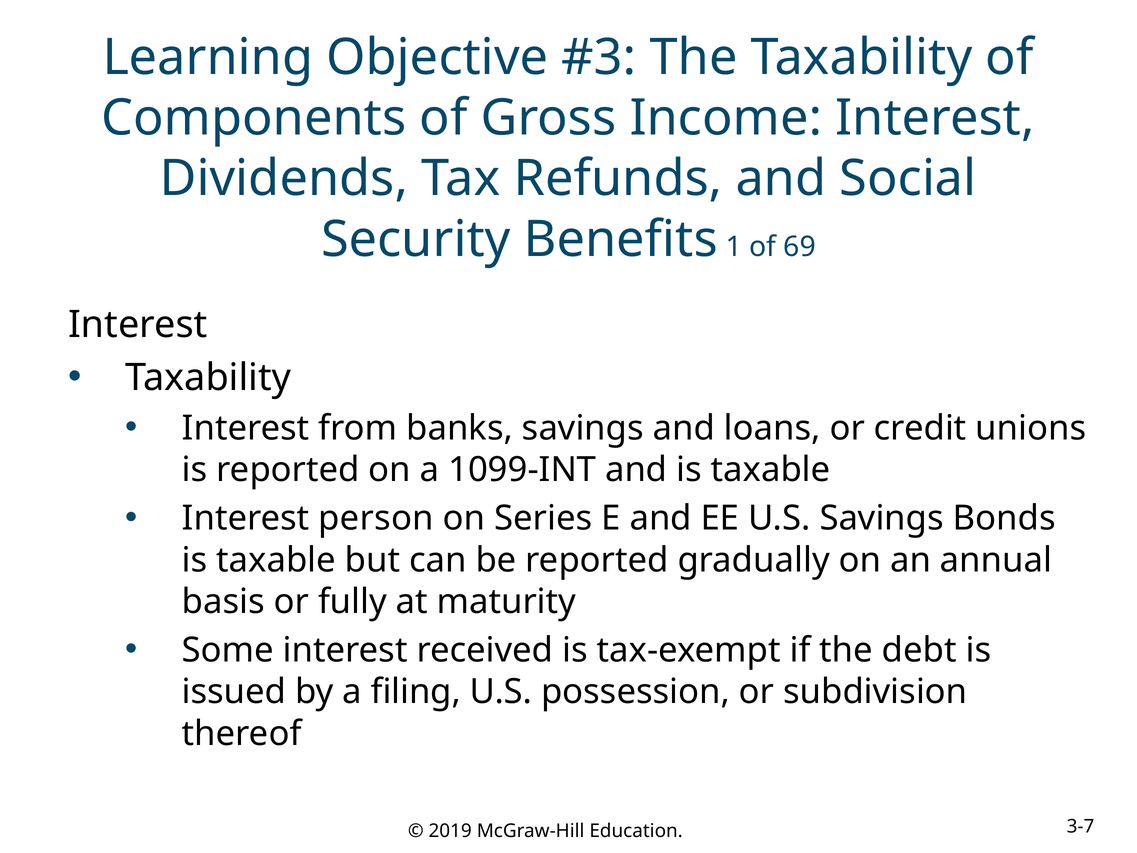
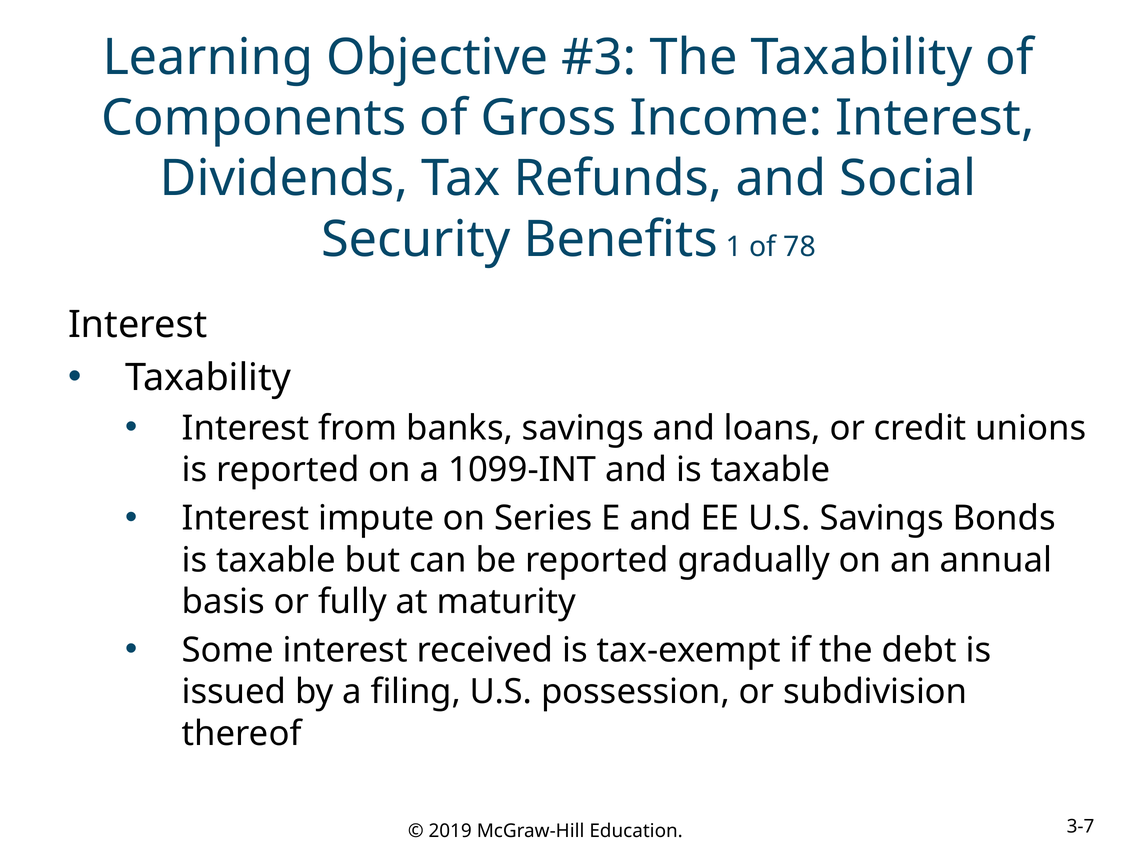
69: 69 -> 78
person: person -> impute
